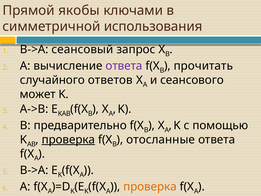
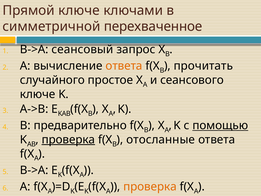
Прямой якобы: якобы -> ключе
использования: использования -> перехваченное
ответа at (124, 66) colour: purple -> orange
ответов: ответов -> простое
может at (38, 94): может -> ключе
помощью underline: none -> present
